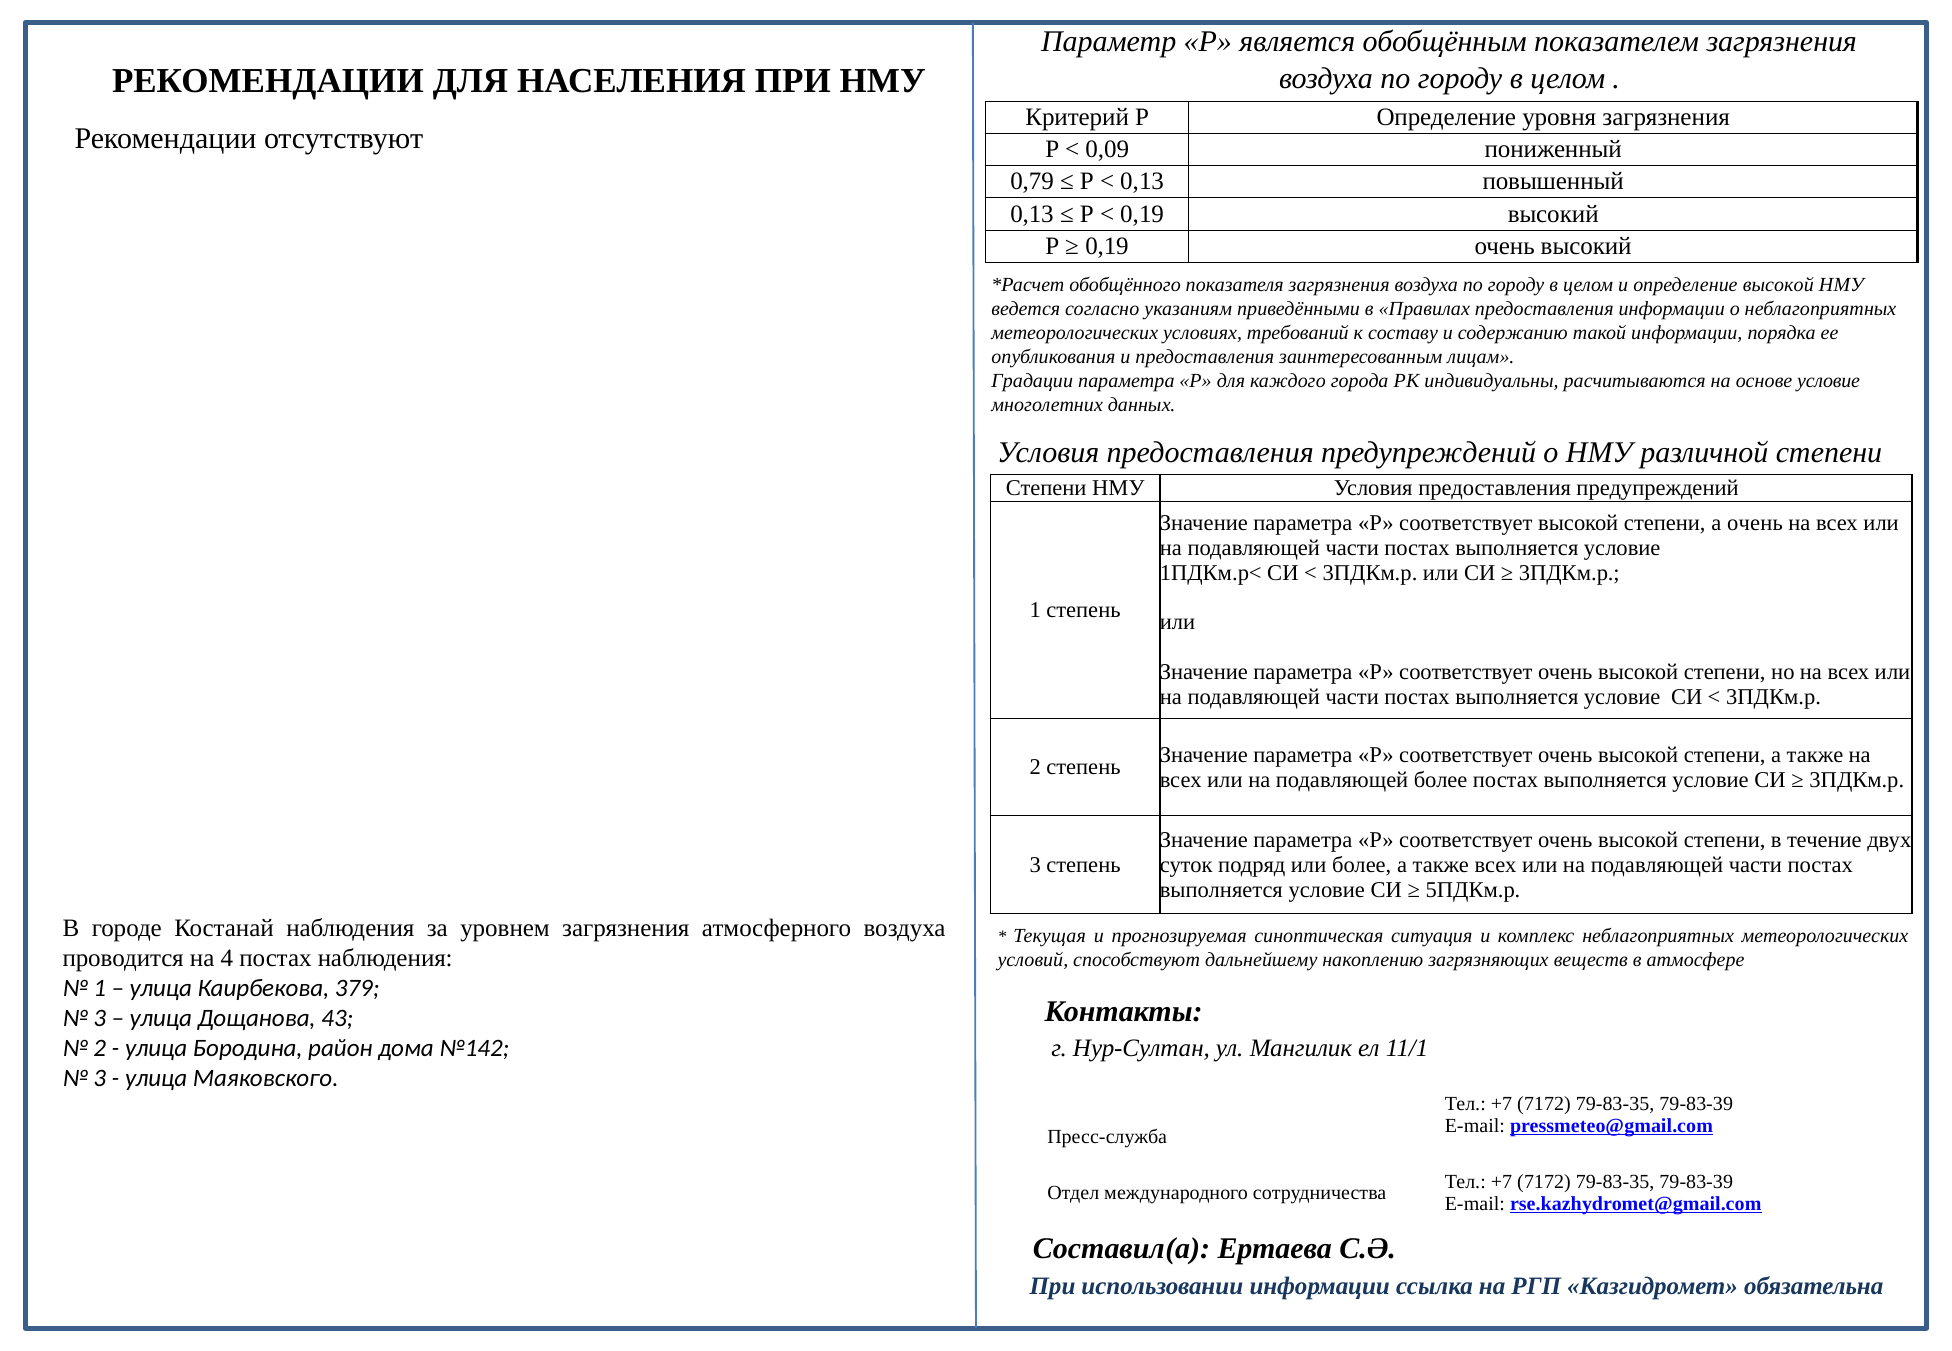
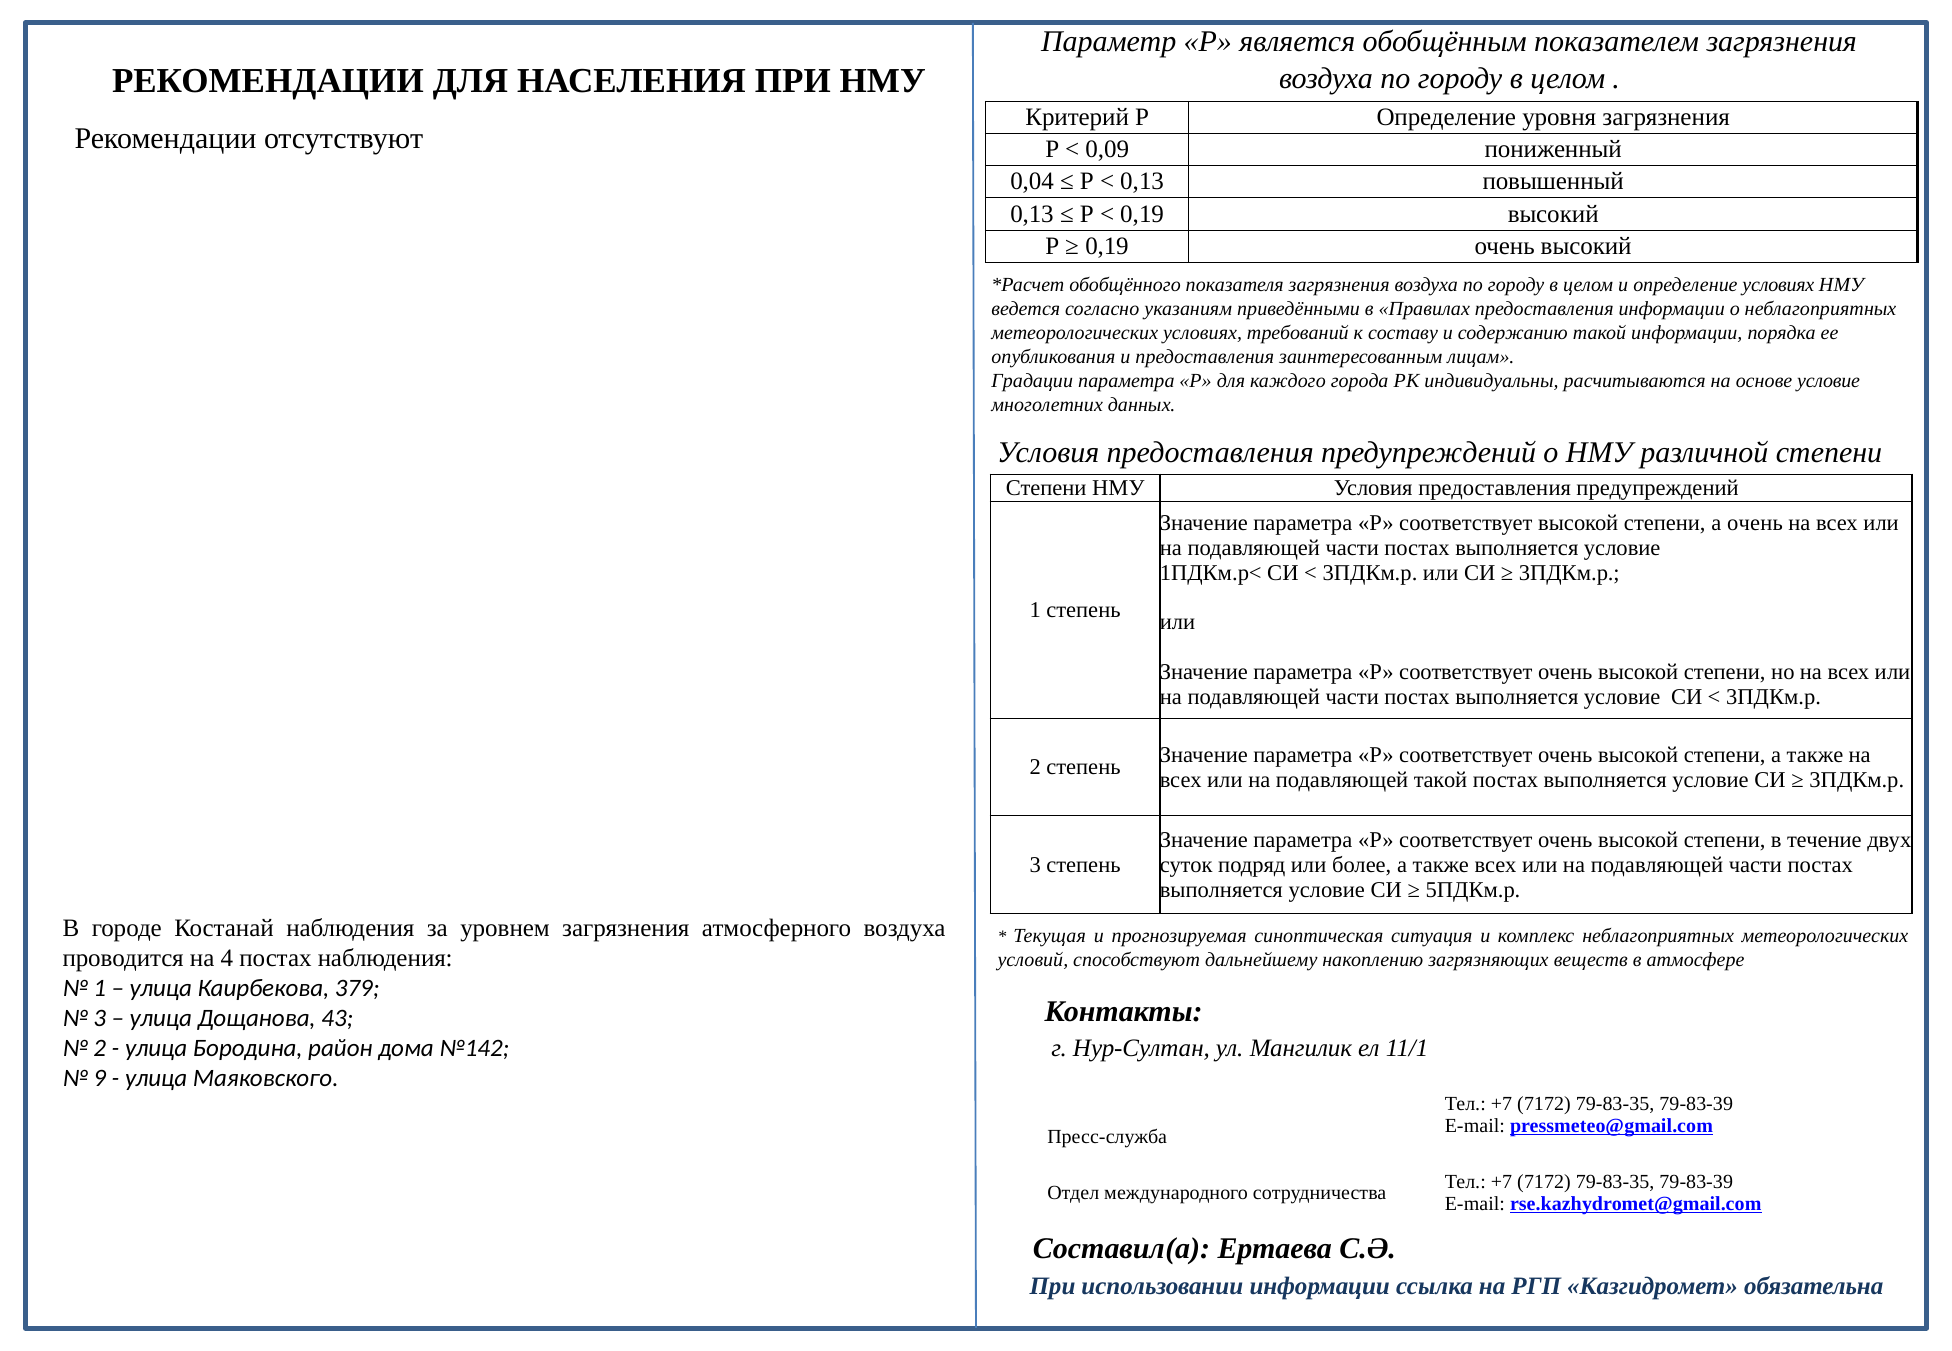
0,79: 0,79 -> 0,04
определение высокой: высокой -> условиях
подавляющей более: более -> такой
3 at (100, 1079): 3 -> 9
